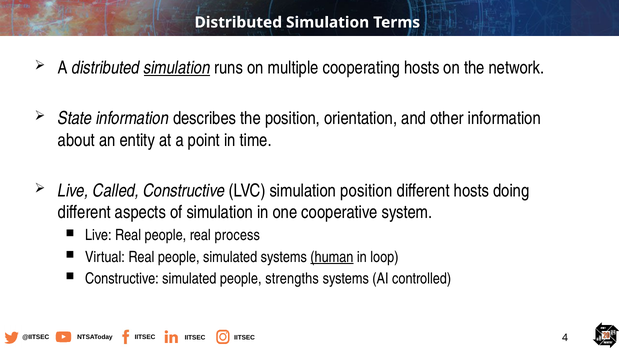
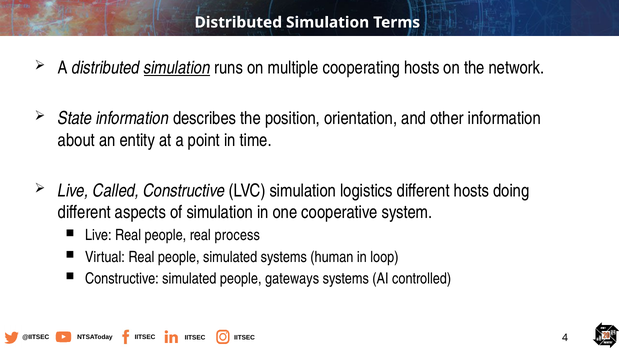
simulation position: position -> logistics
human underline: present -> none
strengths: strengths -> gateways
